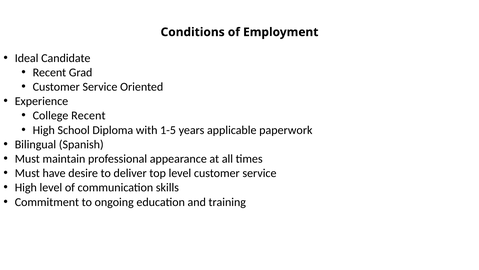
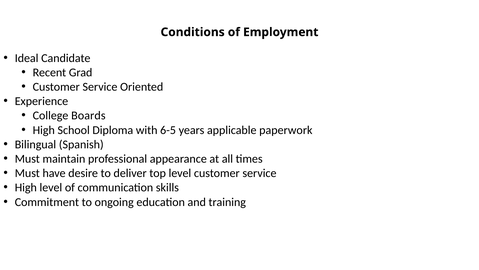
College Recent: Recent -> Boards
1-5: 1-5 -> 6-5
